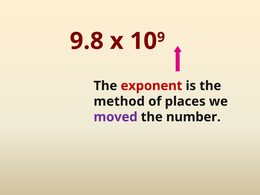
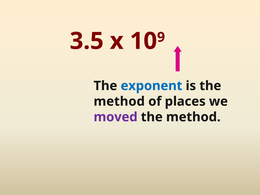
9.8: 9.8 -> 3.5
exponent colour: red -> blue
number at (193, 117): number -> method
